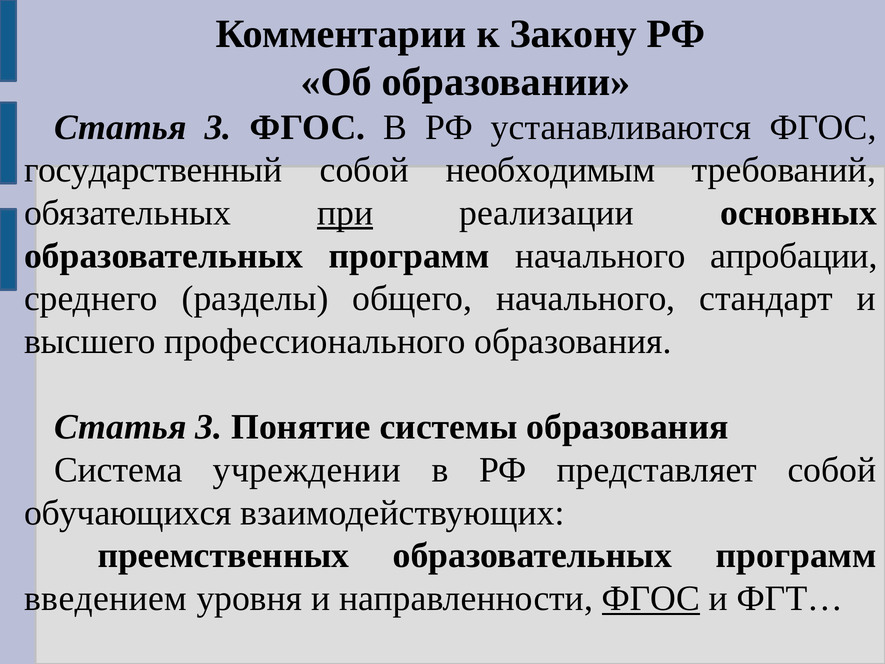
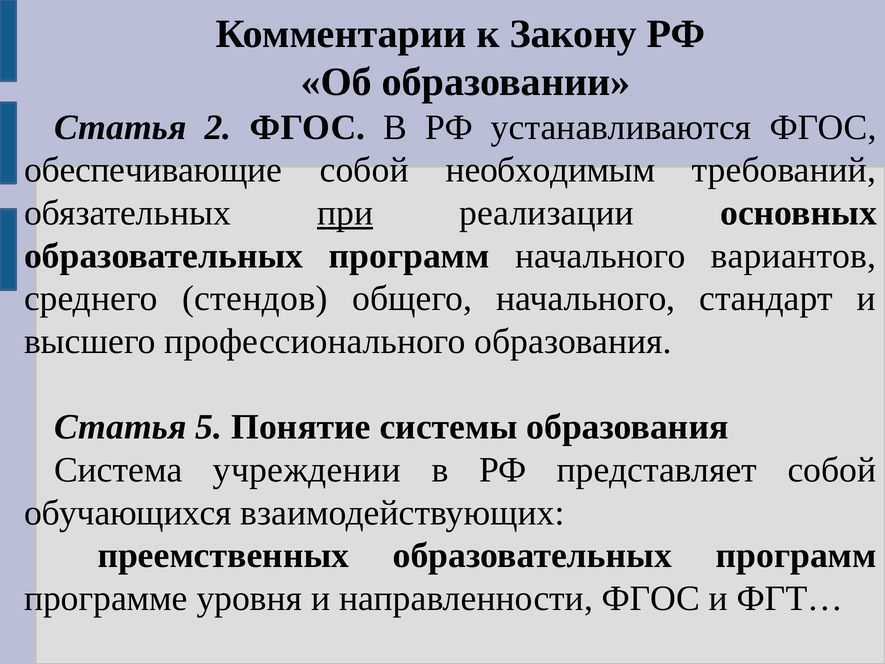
3 at (218, 127): 3 -> 2
государственный: государственный -> обеспечивающие
апробации: апробации -> вариантов
разделы: разделы -> стендов
3 at (209, 427): 3 -> 5
введением: введением -> программе
ФГОС at (651, 598) underline: present -> none
